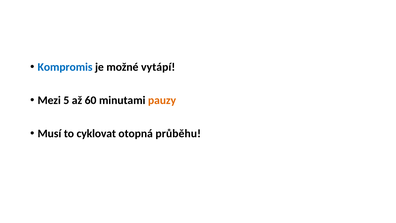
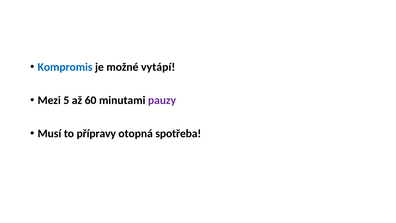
pauzy colour: orange -> purple
cyklovat: cyklovat -> přípravy
průběhu: průběhu -> spotřeba
